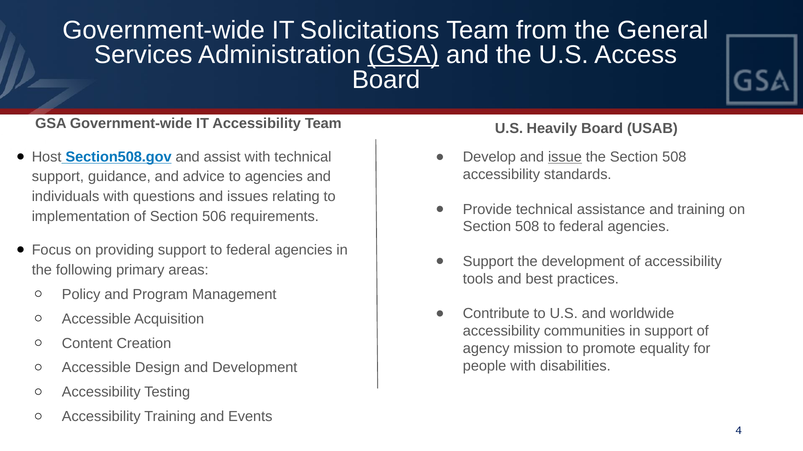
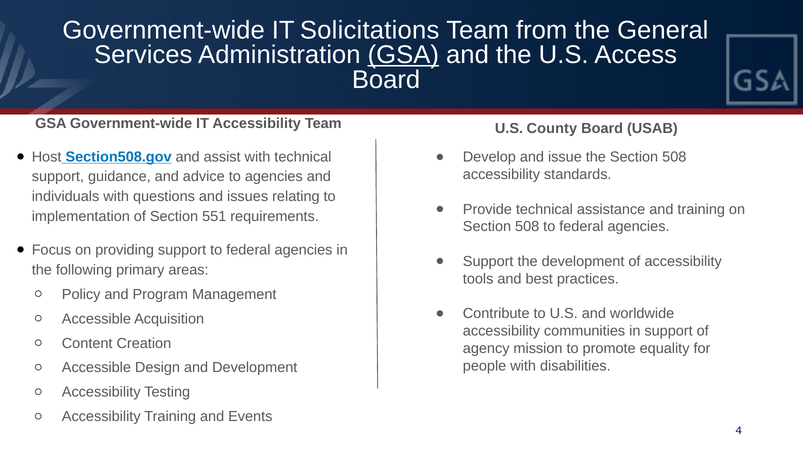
Heavily: Heavily -> County
issue underline: present -> none
506: 506 -> 551
